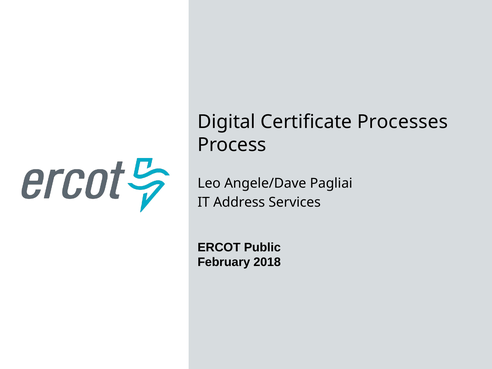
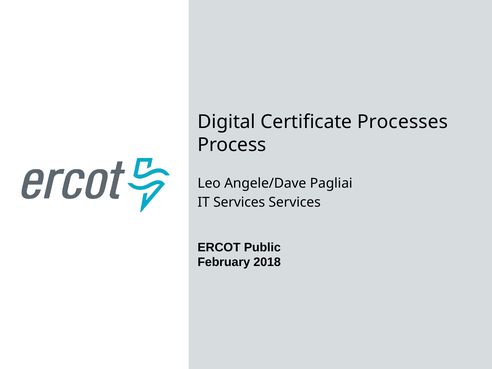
IT Address: Address -> Services
